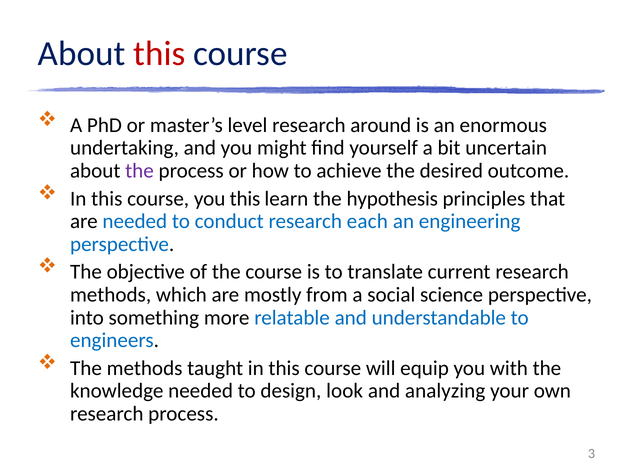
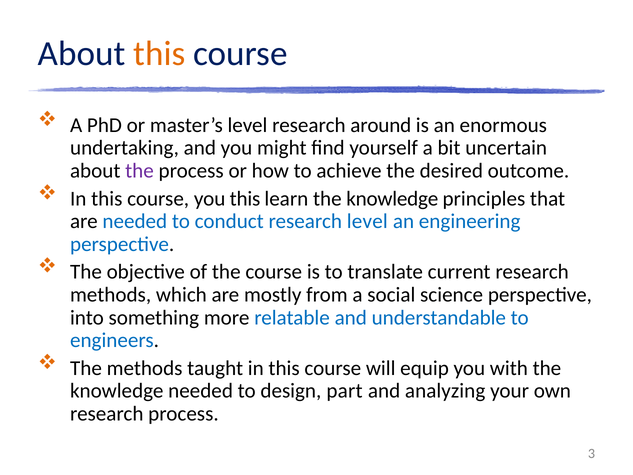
this at (159, 53) colour: red -> orange
learn the hypothesis: hypothesis -> knowledge
research each: each -> level
look: look -> part
